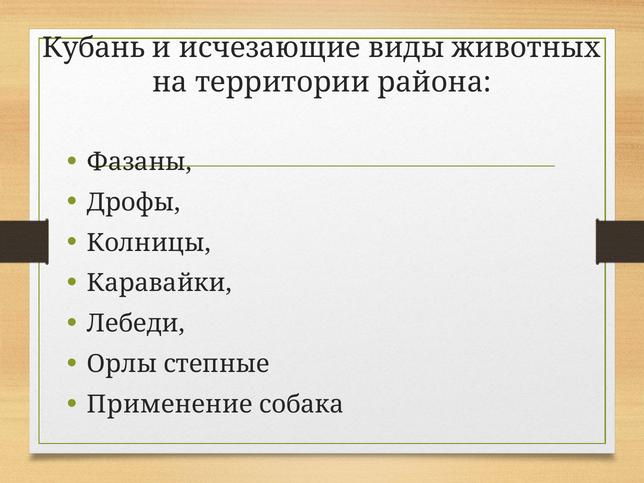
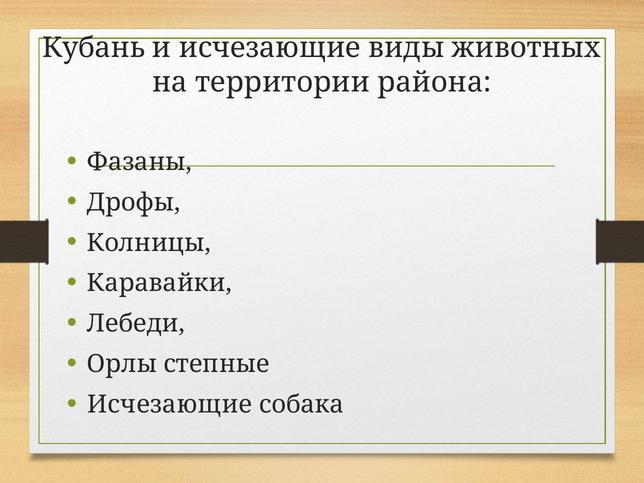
Применение at (170, 405): Применение -> Исчезающие
